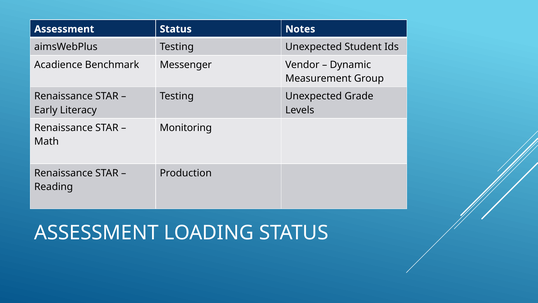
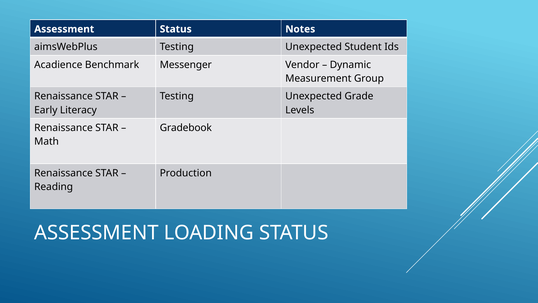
Monitoring: Monitoring -> Gradebook
